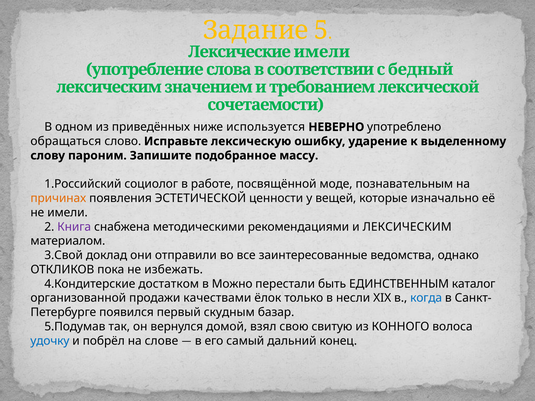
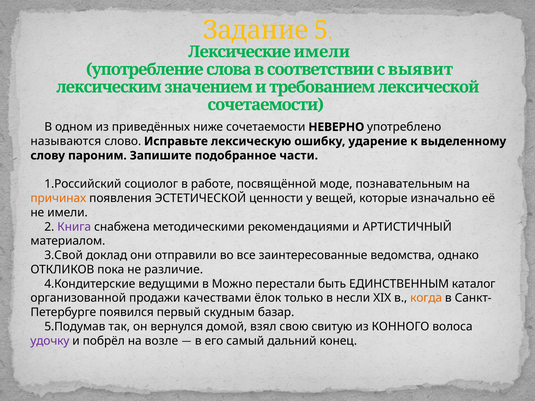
бедный: бедный -> выявит
ниже используется: используется -> сочетаемости
обращаться: обращаться -> называются
массу: массу -> части
и ЛЕКСИЧЕСКИМ: ЛЕКСИЧЕСКИМ -> АРТИСТИЧНЫЙ
избежать: избежать -> различие
достатком: достатком -> ведущими
когда colour: blue -> orange
удочку colour: blue -> purple
слове: слове -> возле
